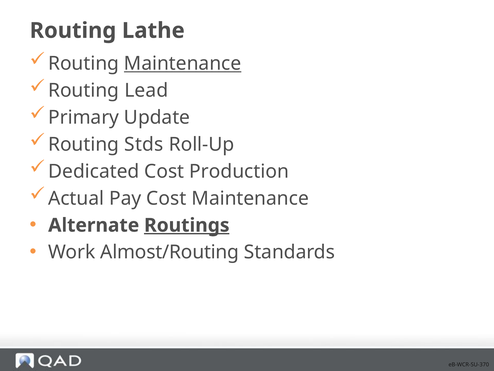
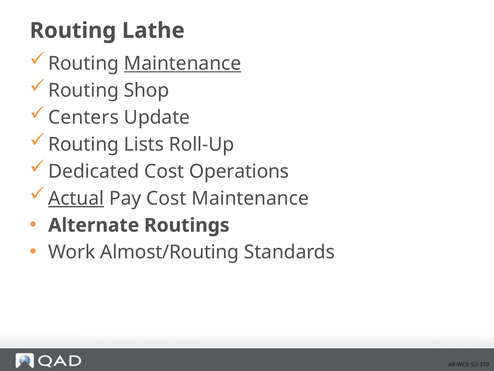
Lead: Lead -> Shop
Primary: Primary -> Centers
Stds: Stds -> Lists
Production: Production -> Operations
Actual underline: none -> present
Routings underline: present -> none
